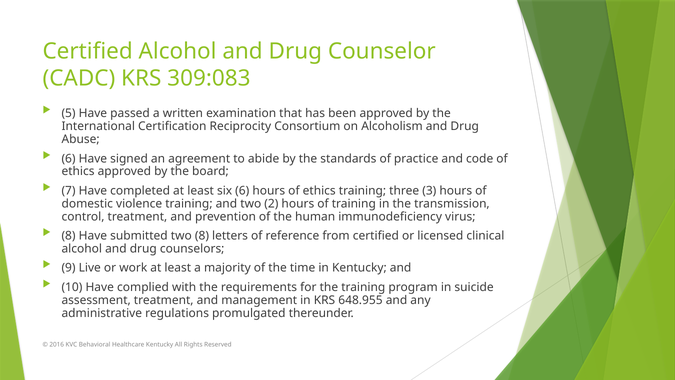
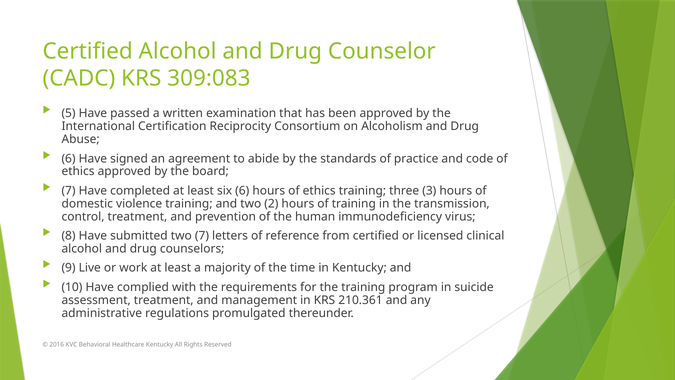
two 8: 8 -> 7
648.955: 648.955 -> 210.361
